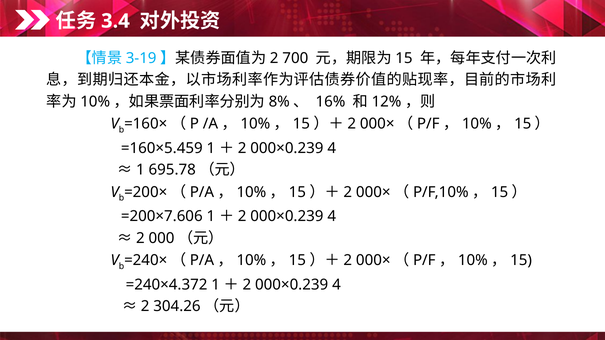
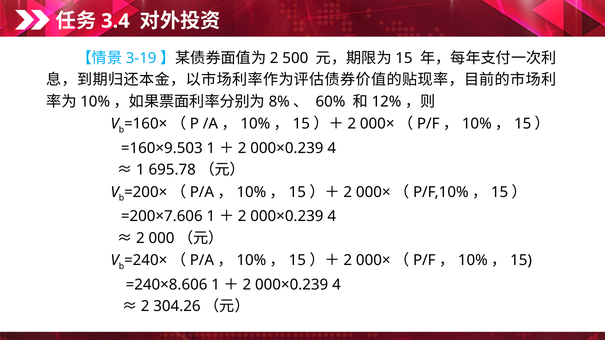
700: 700 -> 500
16%: 16% -> 60%
=160×5.459: =160×5.459 -> =160×9.503
=240×4.372: =240×4.372 -> =240×8.606
